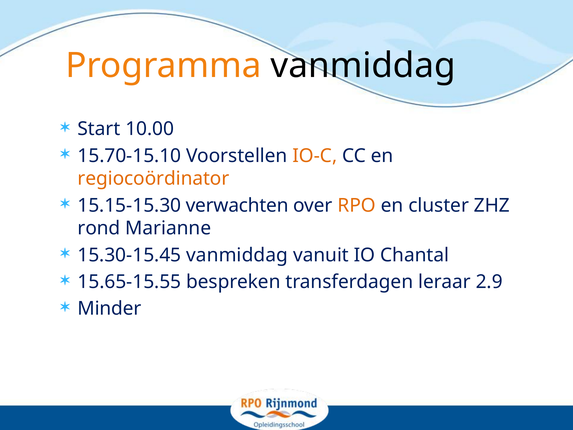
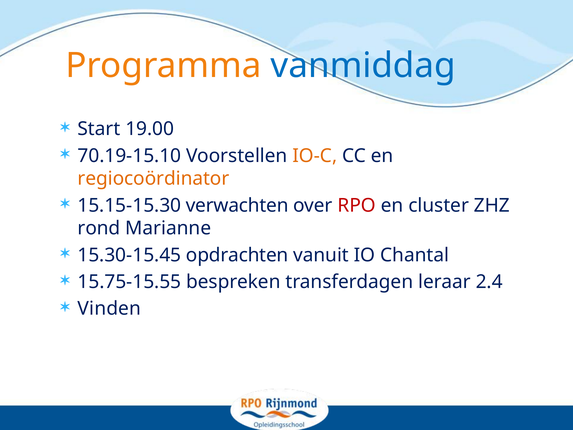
vanmiddag at (363, 66) colour: black -> blue
10.00: 10.00 -> 19.00
15.70-15.10: 15.70-15.10 -> 70.19-15.10
RPO colour: orange -> red
15.30-15.45 vanmiddag: vanmiddag -> opdrachten
15.65-15.55: 15.65-15.55 -> 15.75-15.55
2.9: 2.9 -> 2.4
Minder: Minder -> Vinden
